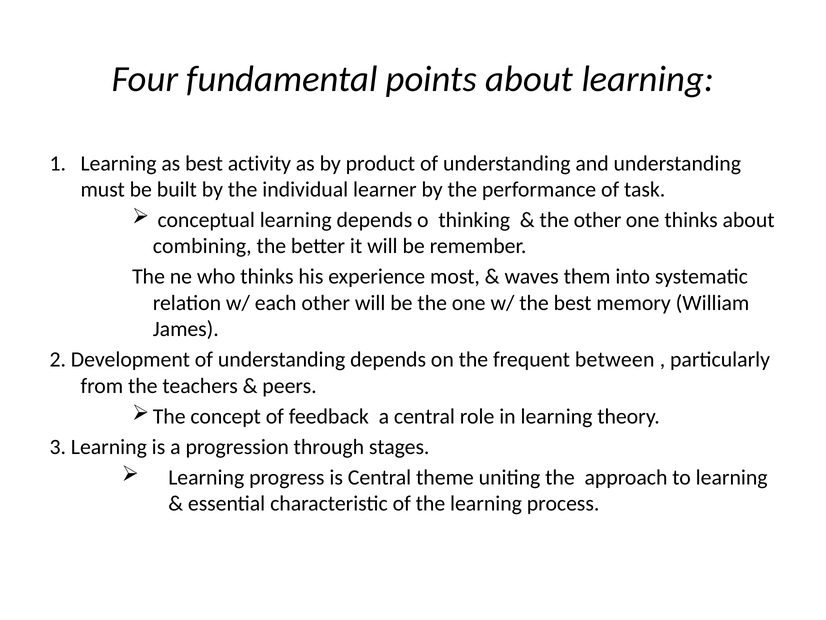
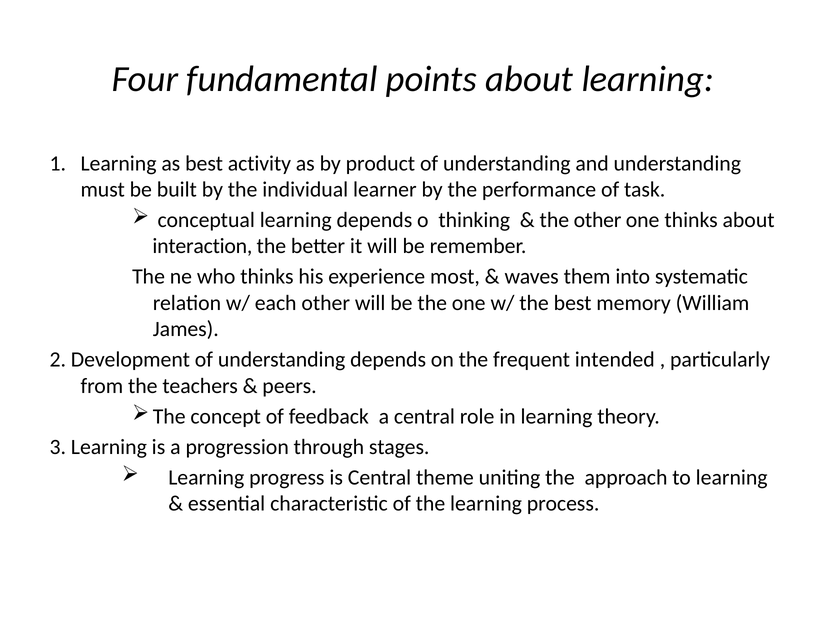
combining: combining -> interaction
between: between -> intended
